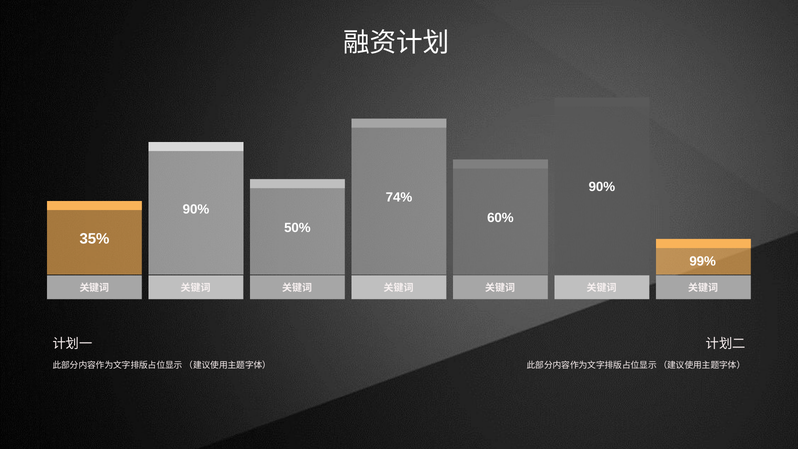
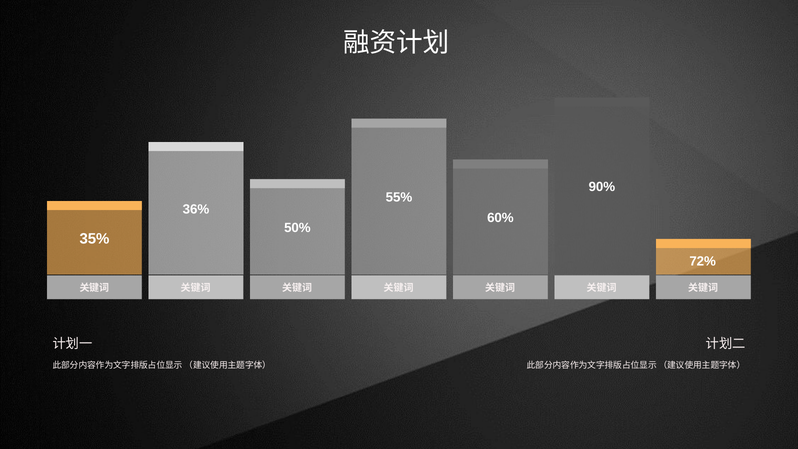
74%: 74% -> 55%
90% at (196, 209): 90% -> 36%
99%: 99% -> 72%
